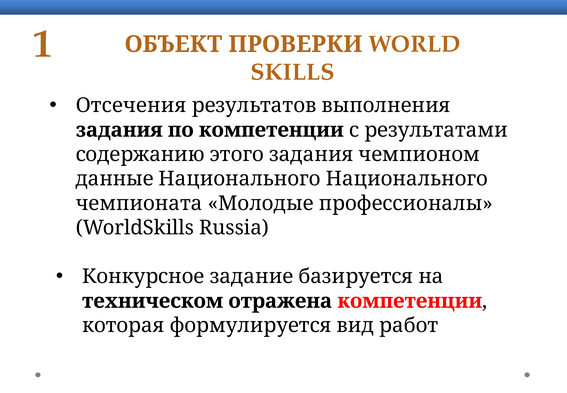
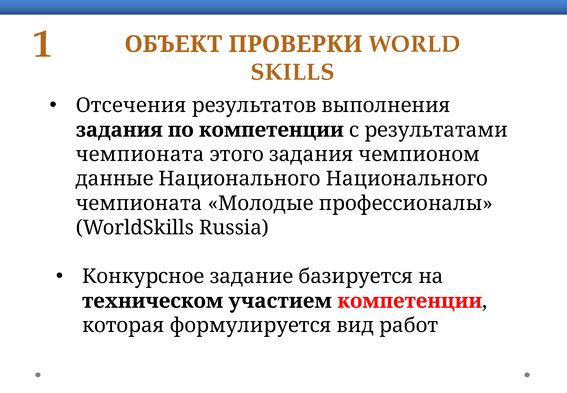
содержанию at (140, 154): содержанию -> чемпионата
отражена: отражена -> участием
